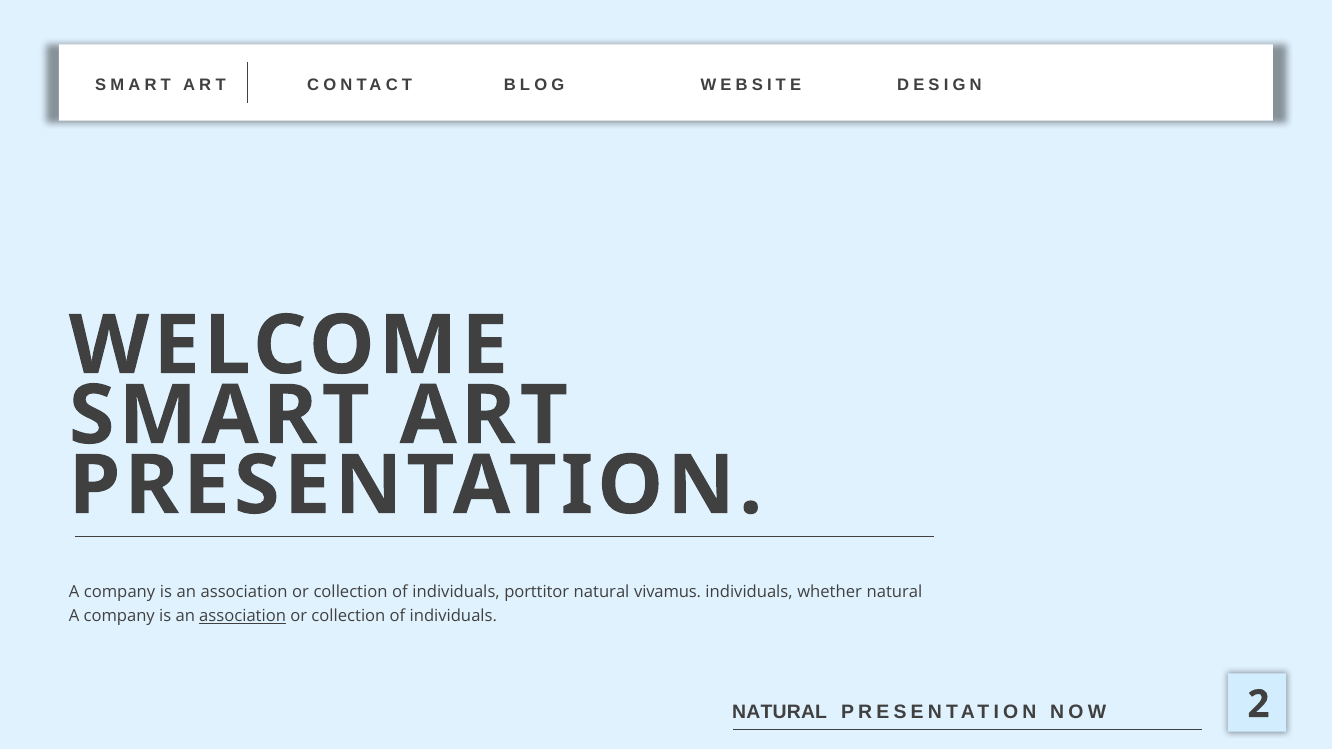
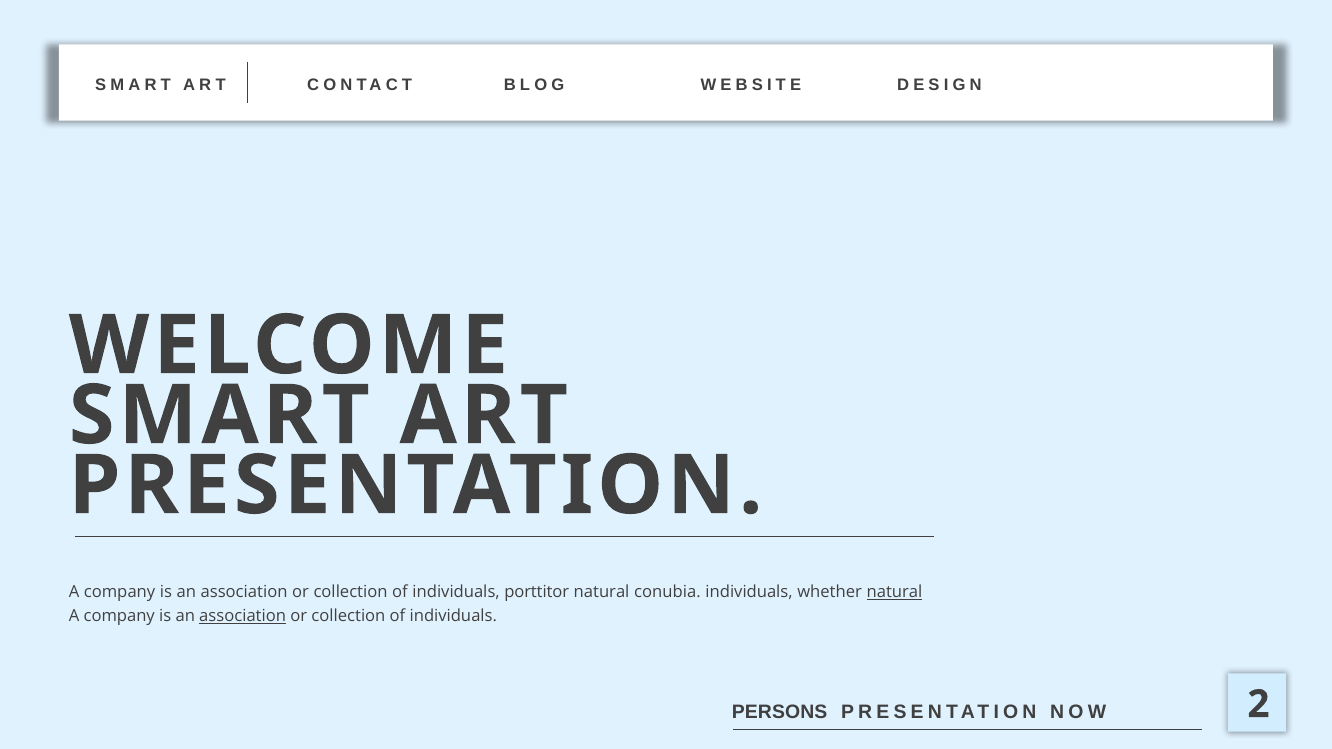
vivamus: vivamus -> conubia
natural at (894, 593) underline: none -> present
NATURAL at (780, 712): NATURAL -> PERSONS
